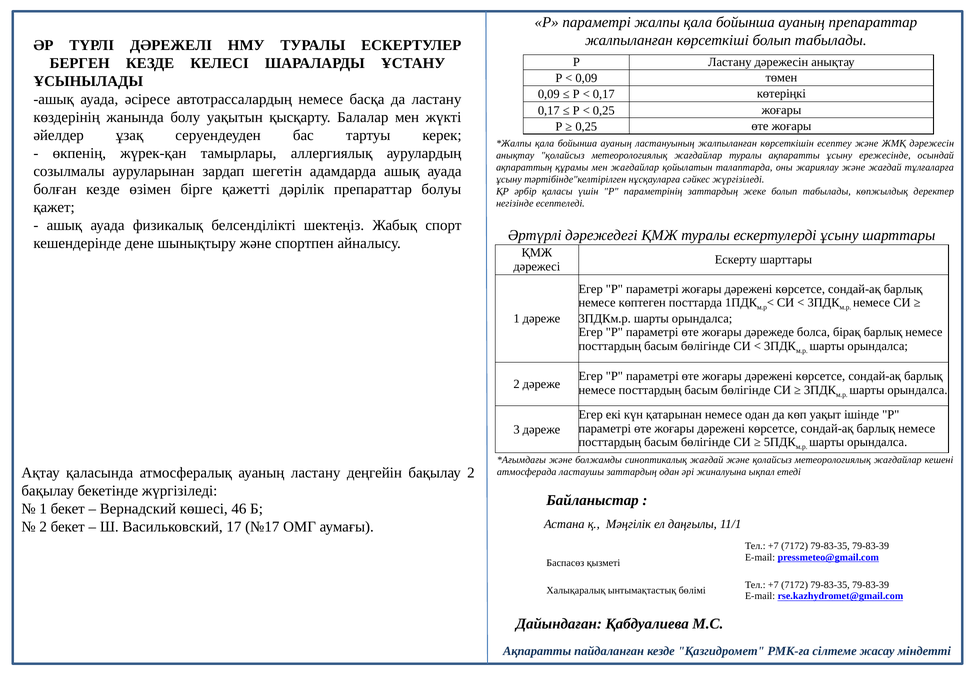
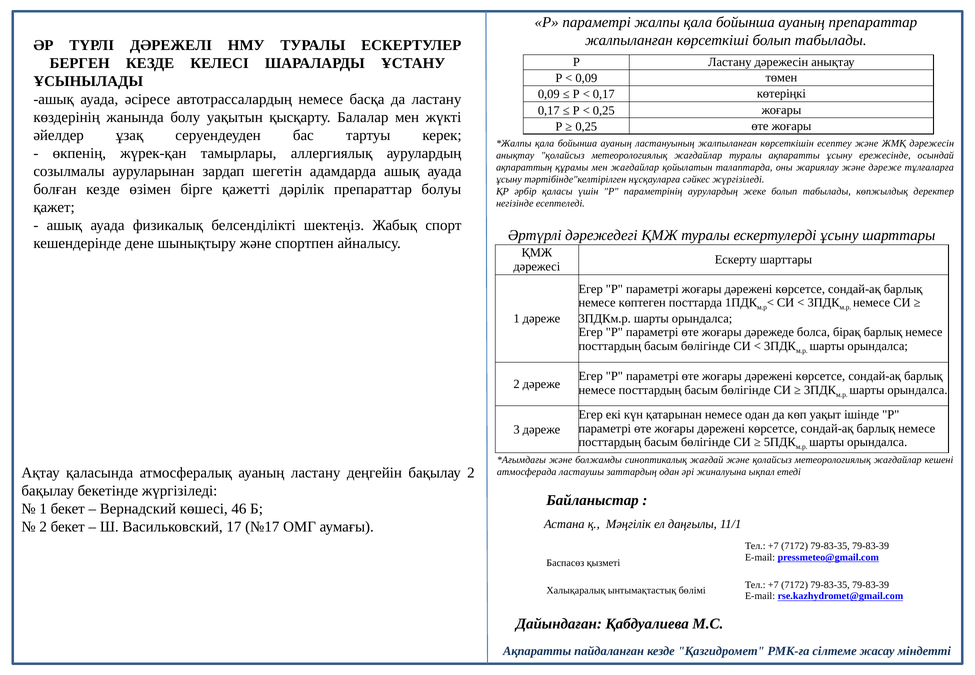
және жағдай: жағдай -> дәреже
параметрінің заттардың: заттардың -> аурулардың
